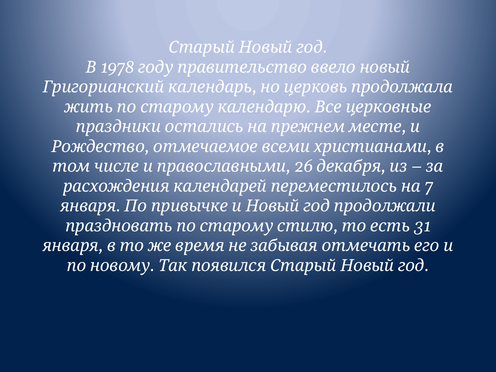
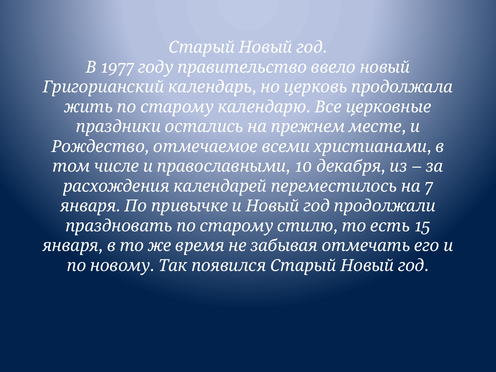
1978: 1978 -> 1977
26: 26 -> 10
31: 31 -> 15
